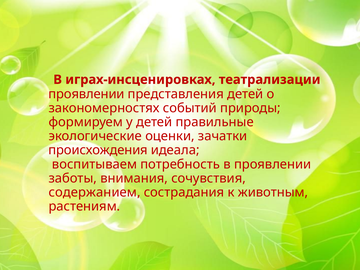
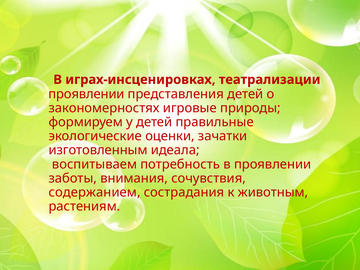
событий: событий -> игровые
происхождения: происхождения -> изготовленным
